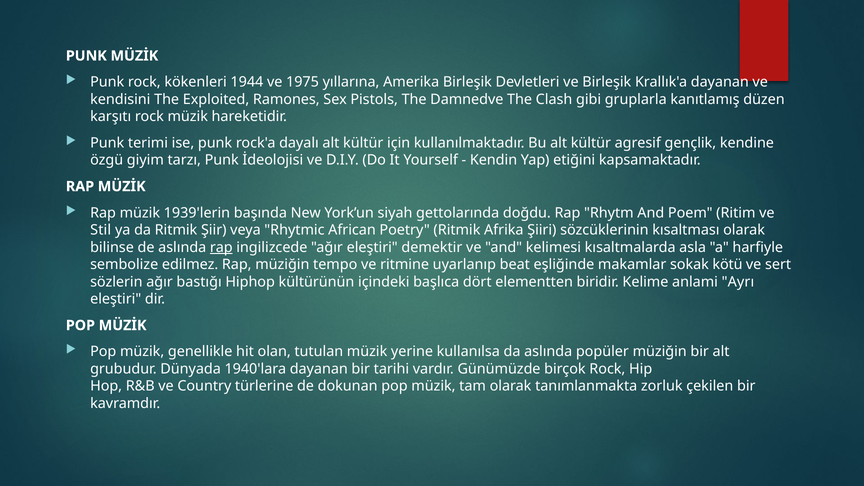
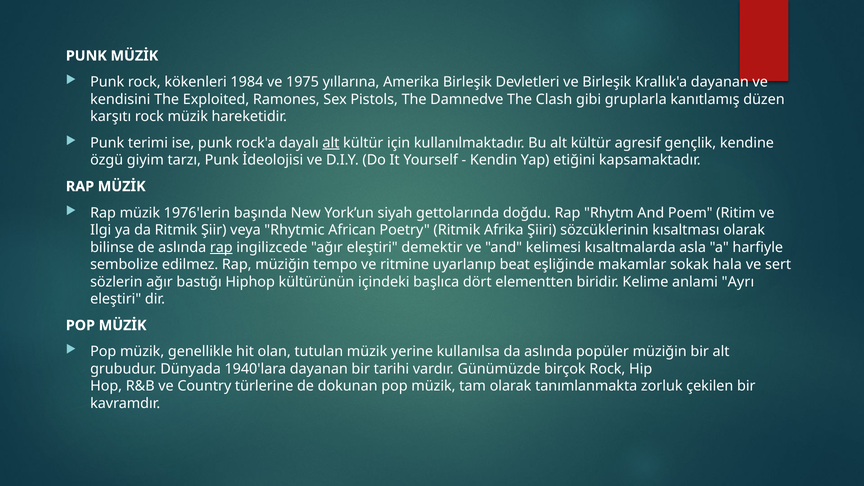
1944: 1944 -> 1984
alt at (331, 143) underline: none -> present
1939'lerin: 1939'lerin -> 1976'lerin
Stil: Stil -> Ilgi
kötü: kötü -> hala
